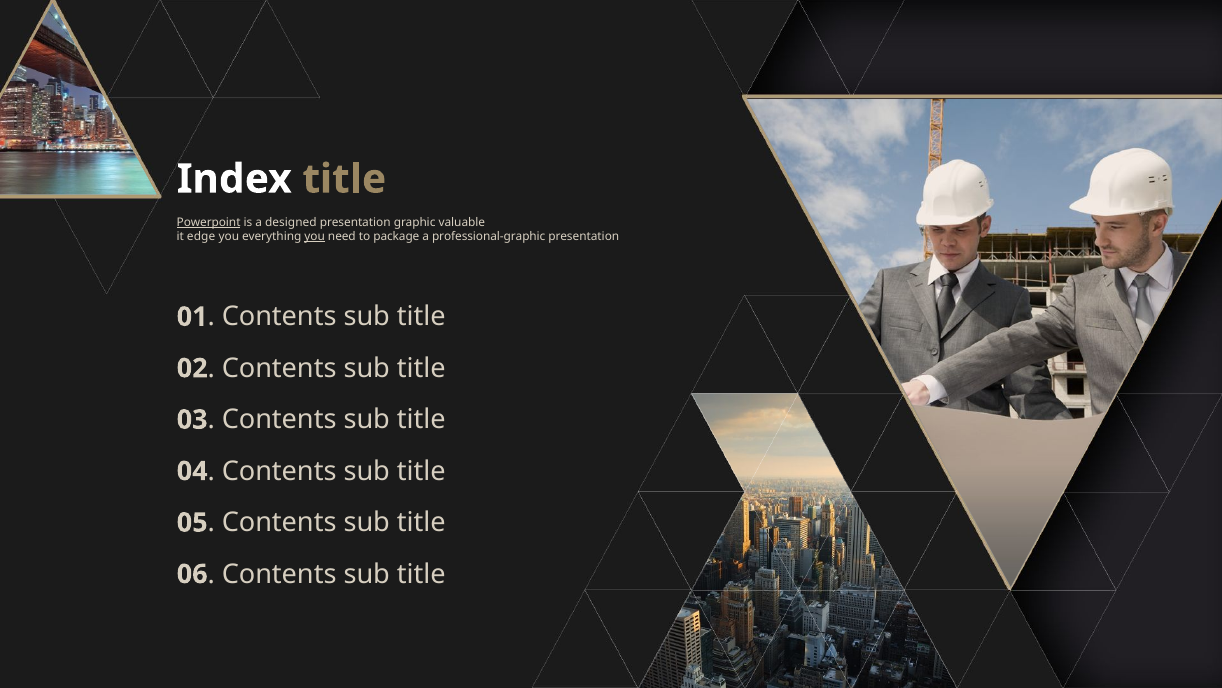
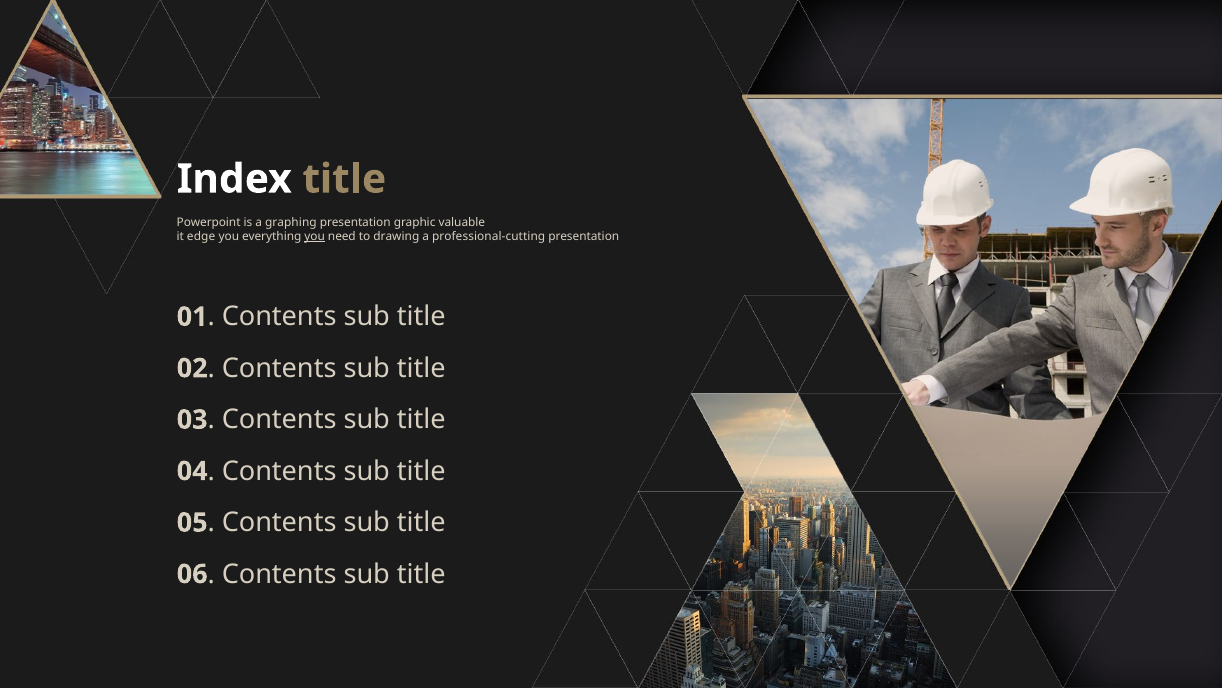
Powerpoint underline: present -> none
designed: designed -> graphing
package: package -> drawing
professional-graphic: professional-graphic -> professional-cutting
